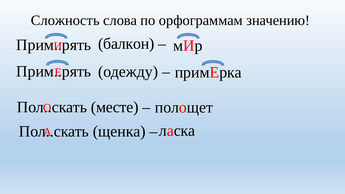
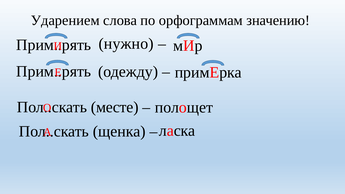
Сложность: Сложность -> Ударением
балкон: балкон -> нужно
